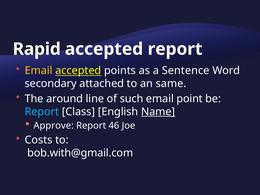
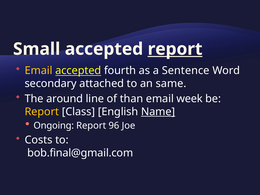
Rapid: Rapid -> Small
report at (175, 49) underline: none -> present
points: points -> fourth
such: such -> than
point: point -> week
Report at (42, 112) colour: light blue -> yellow
Approve: Approve -> Ongoing
46: 46 -> 96
bob.with@gmail.com: bob.with@gmail.com -> bob.final@gmail.com
